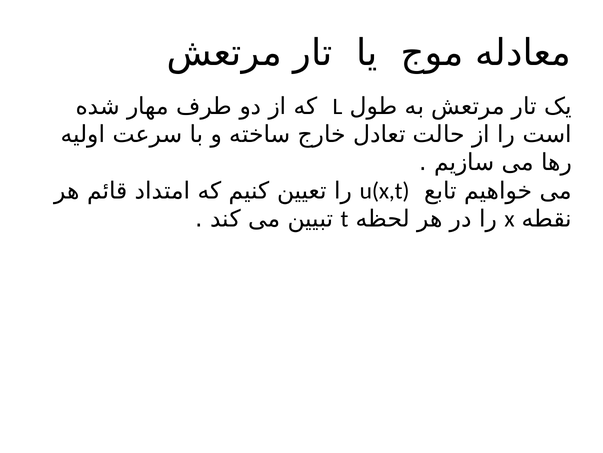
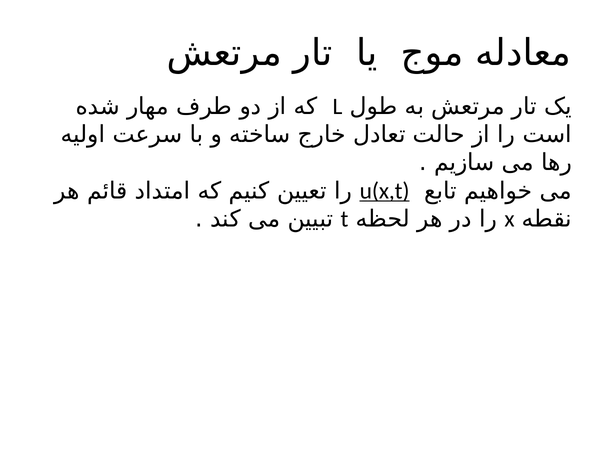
u(x,t underline: none -> present
